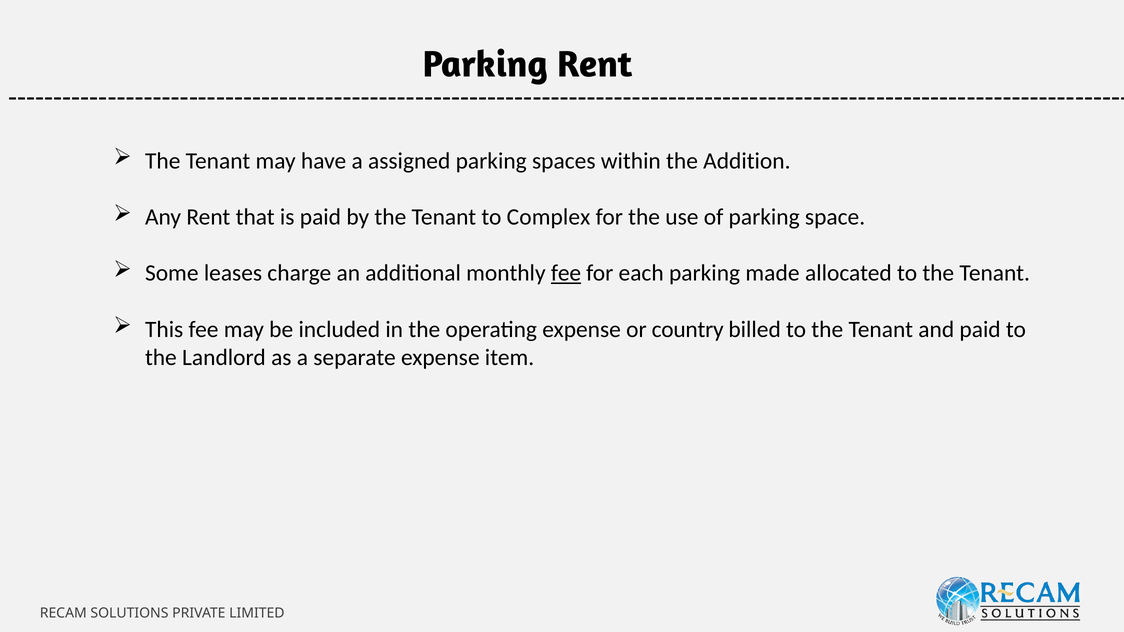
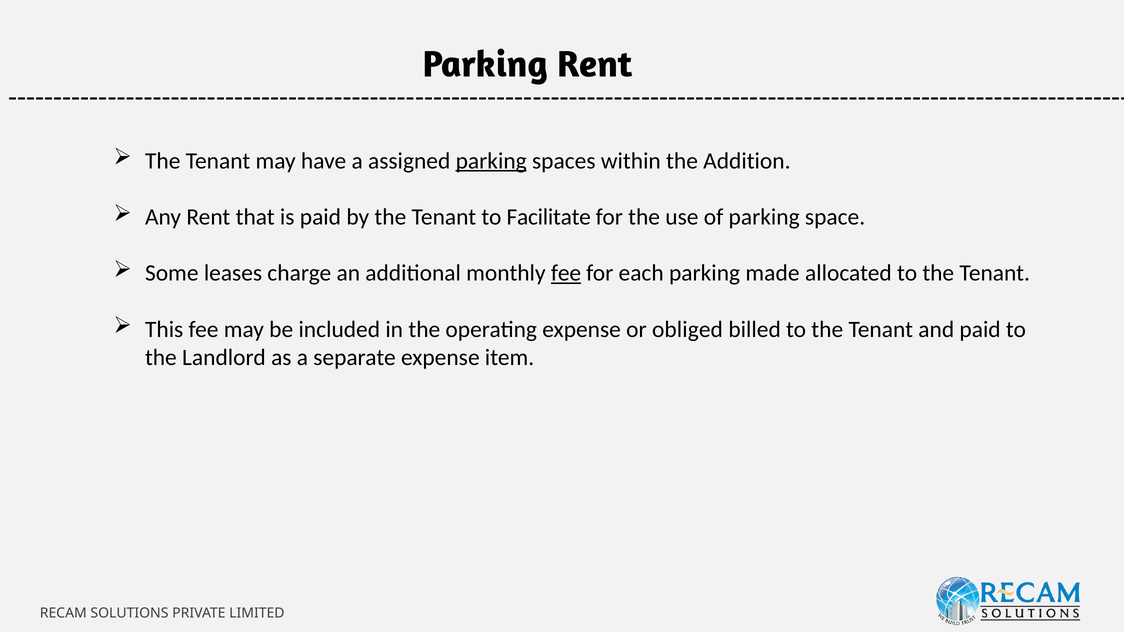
parking at (491, 161) underline: none -> present
Complex: Complex -> Facilitate
country: country -> obliged
